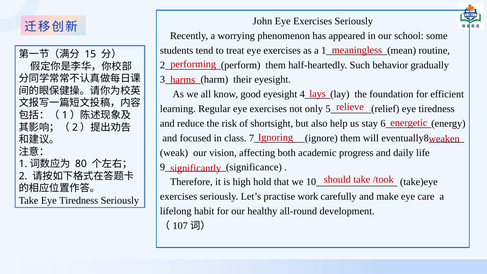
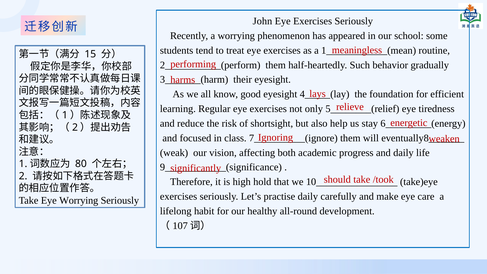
practise work: work -> daily
Take Eye Tiredness: Tiredness -> Worrying
